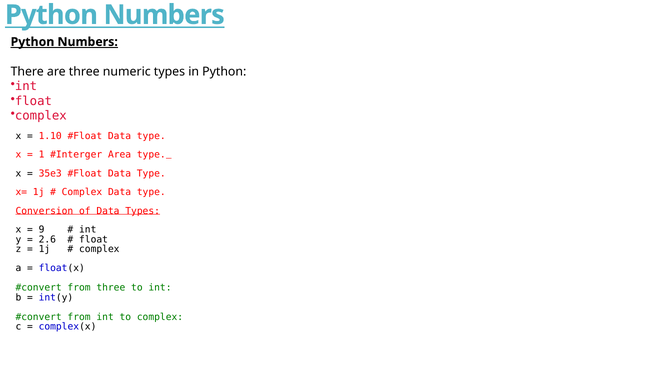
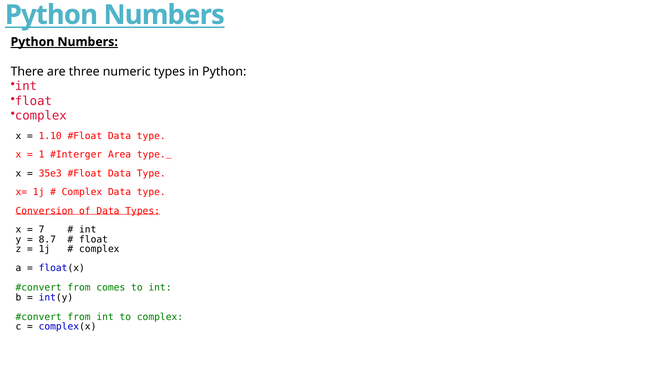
9: 9 -> 7
2.6: 2.6 -> 8.7
from three: three -> comes
